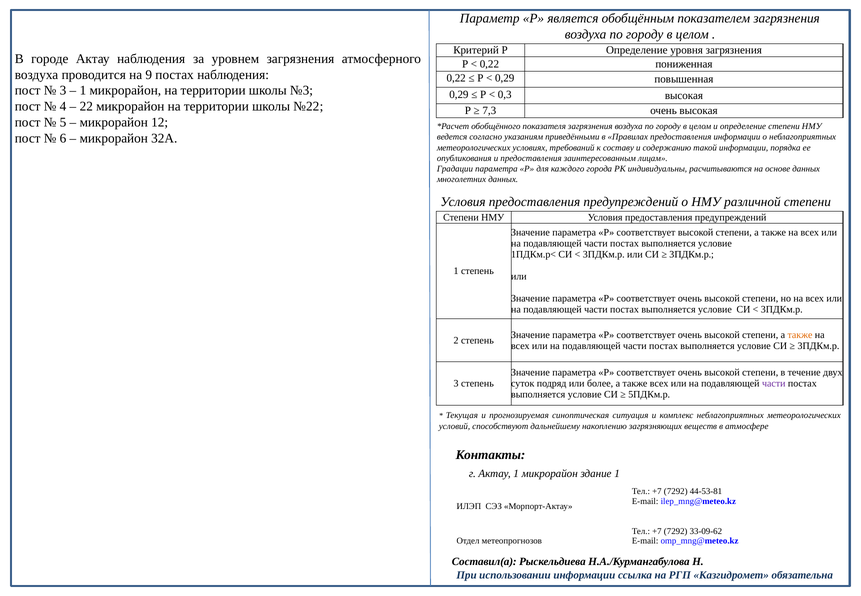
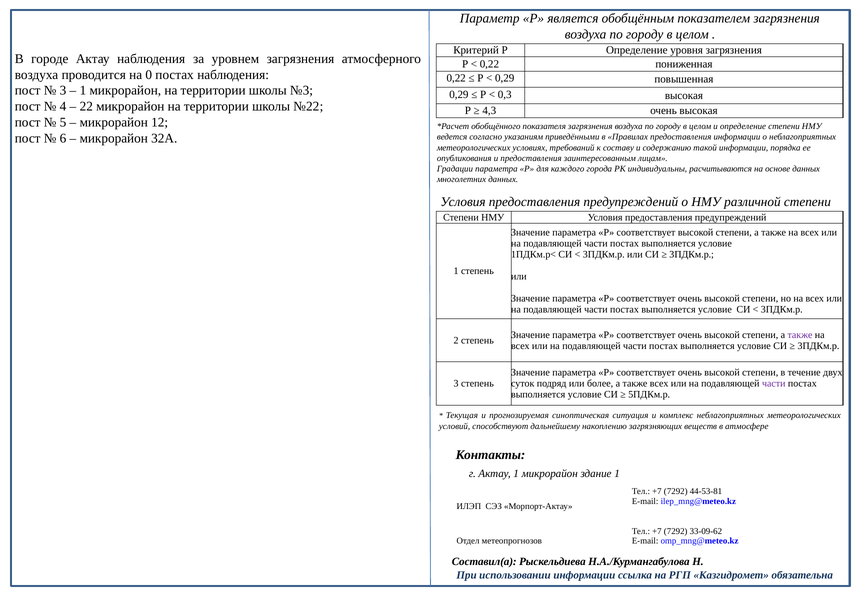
9: 9 -> 0
7,3: 7,3 -> 4,3
также at (800, 335) colour: orange -> purple
